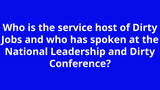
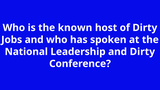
service: service -> known
